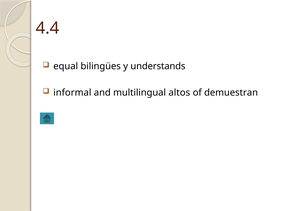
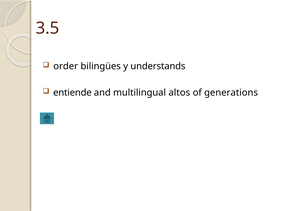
4.4: 4.4 -> 3.5
equal: equal -> order
informal: informal -> entiende
demuestran: demuestran -> generations
